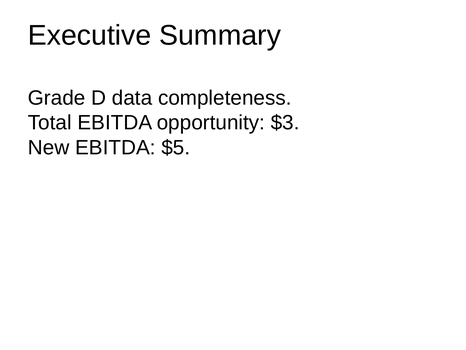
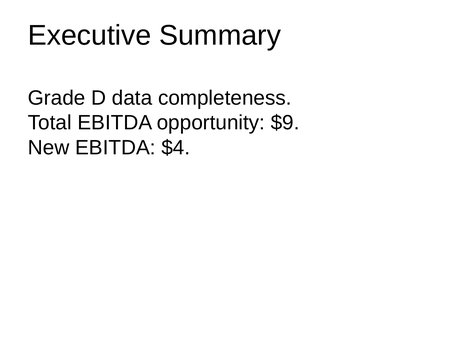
$3: $3 -> $9
$5: $5 -> $4
